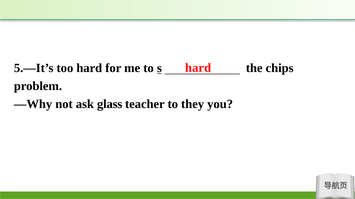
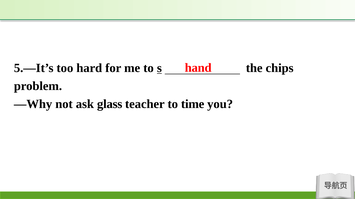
hard at (198, 68): hard -> hand
they: they -> time
